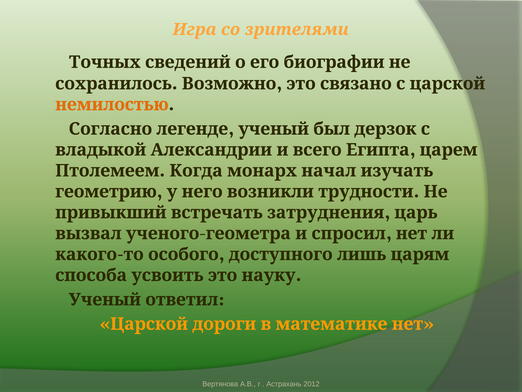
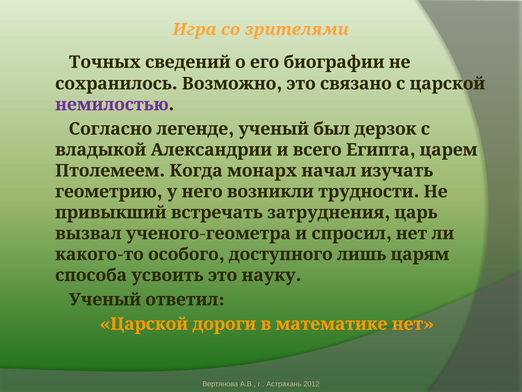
немилостью colour: orange -> purple
